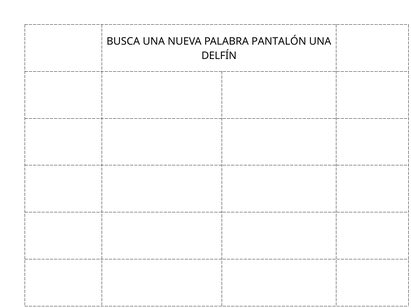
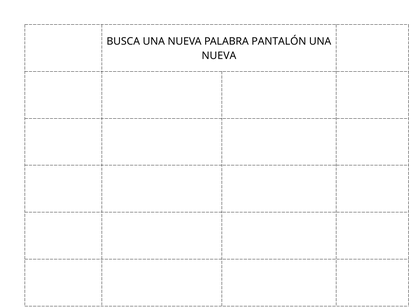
DELFÍN at (219, 56): DELFÍN -> NUEVA
